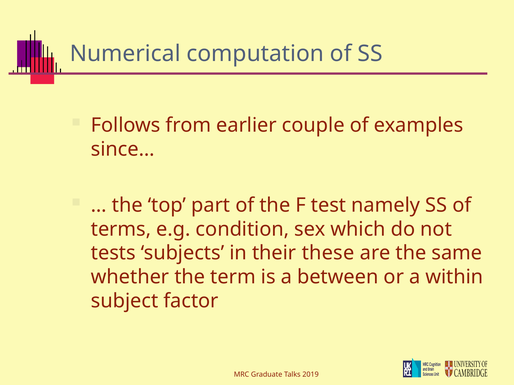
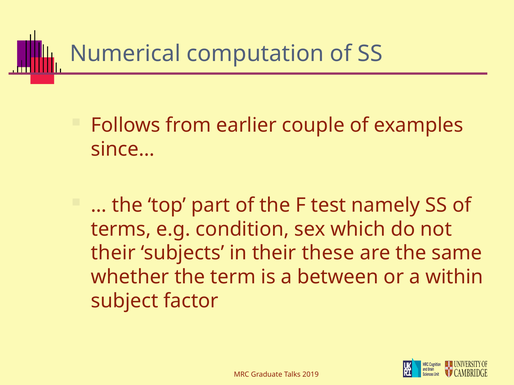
tests at (113, 253): tests -> their
